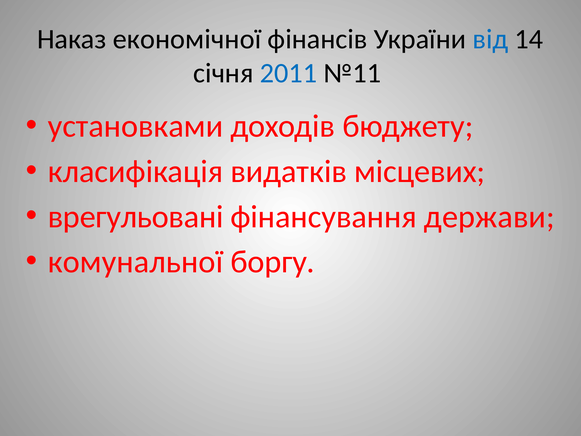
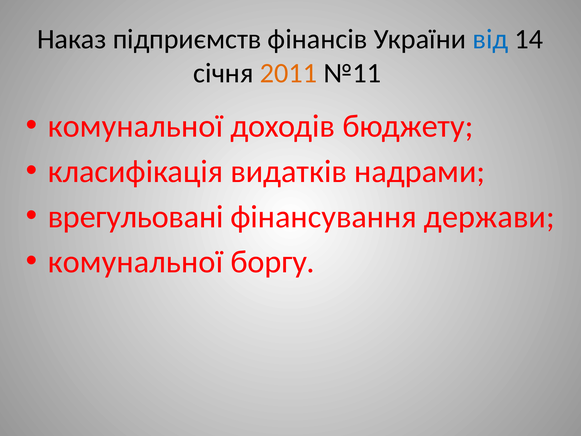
економічної: економічної -> підприємств
2011 colour: blue -> orange
установками at (135, 126): установками -> комунальної
місцевих: місцевих -> надрами
